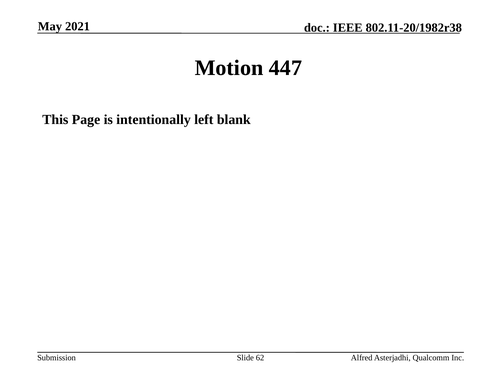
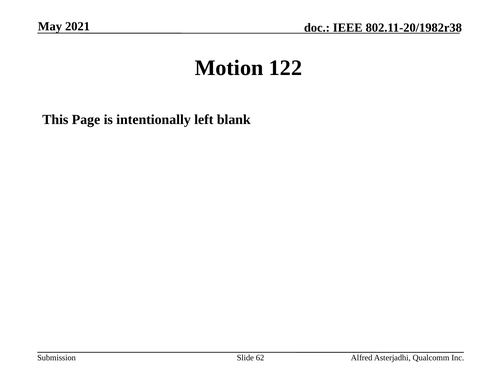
447: 447 -> 122
